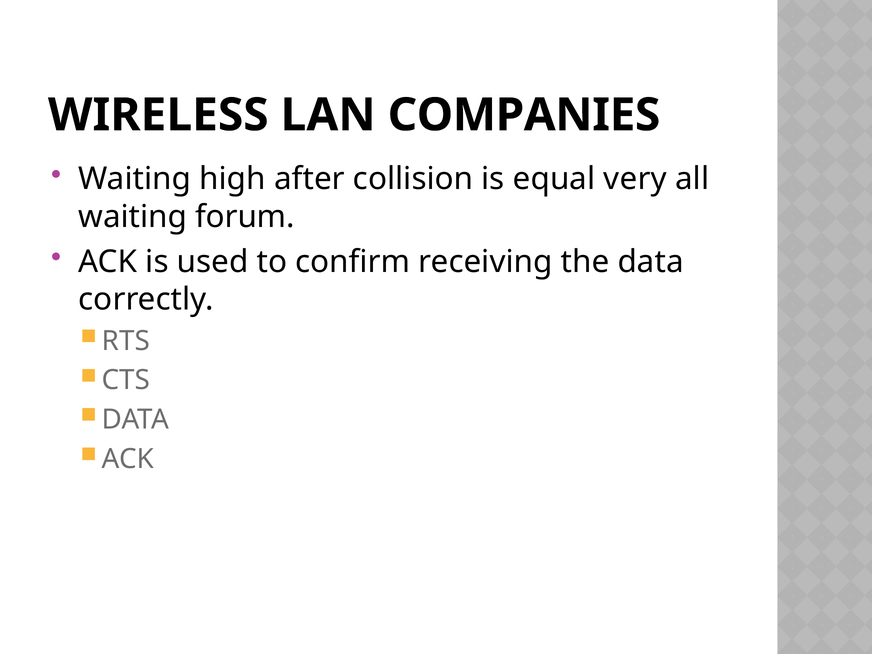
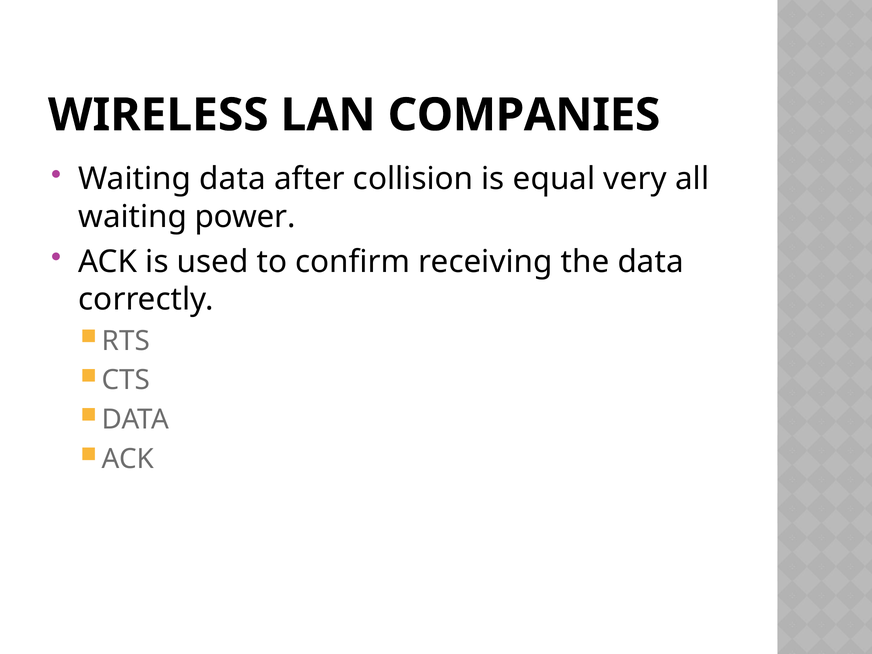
Waiting high: high -> data
forum: forum -> power
